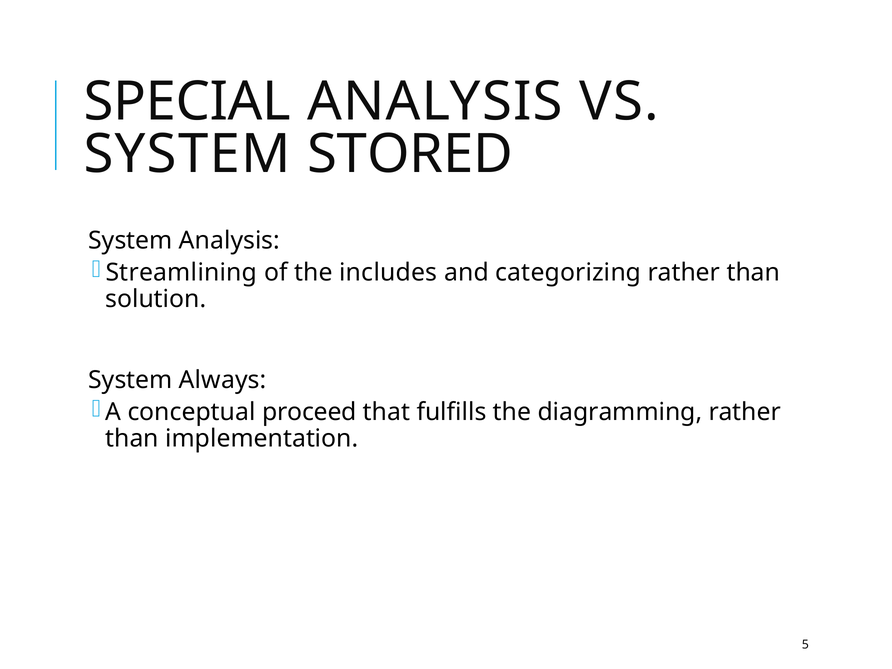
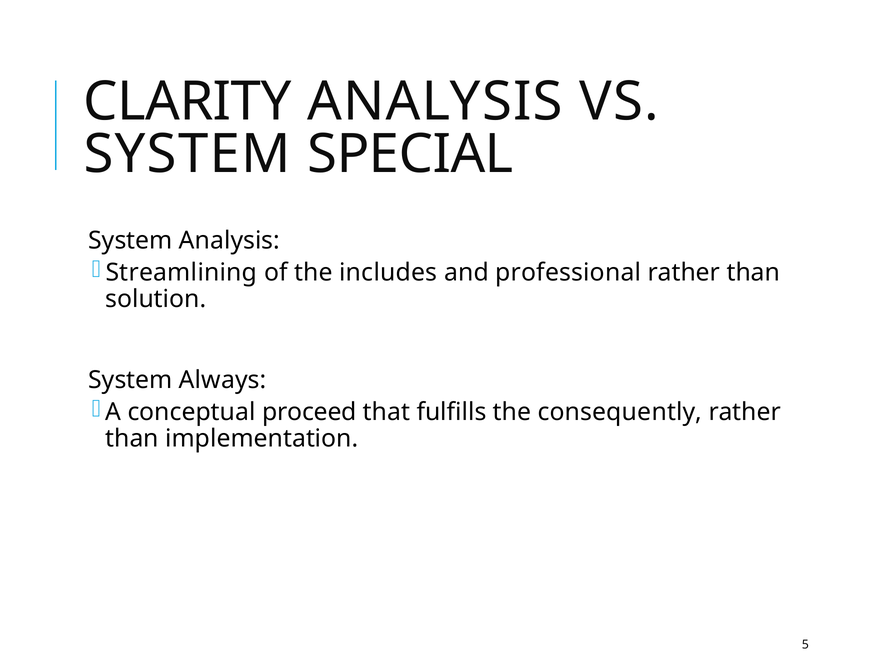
SPECIAL: SPECIAL -> CLARITY
STORED: STORED -> SPECIAL
categorizing: categorizing -> professional
diagramming: diagramming -> consequently
